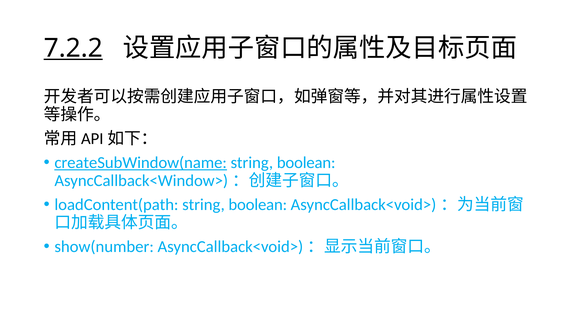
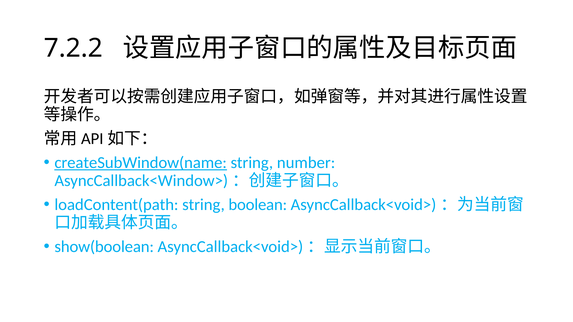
7.2.2 underline: present -> none
boolean at (306, 163): boolean -> number
show(number: show(number -> show(boolean
